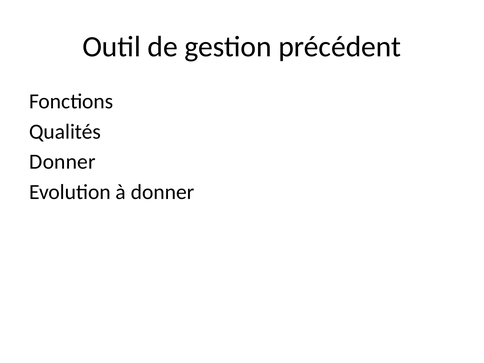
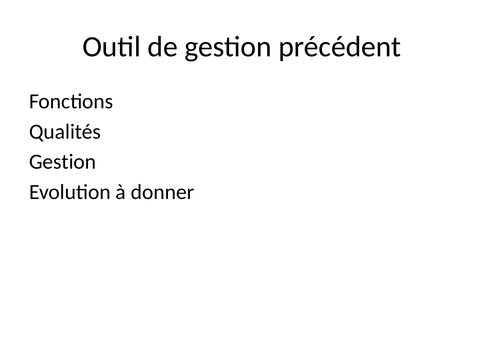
Donner at (63, 162): Donner -> Gestion
